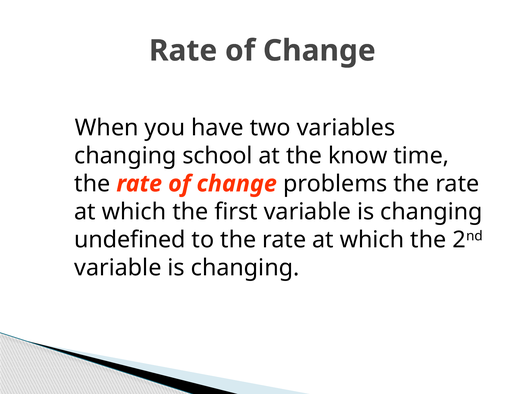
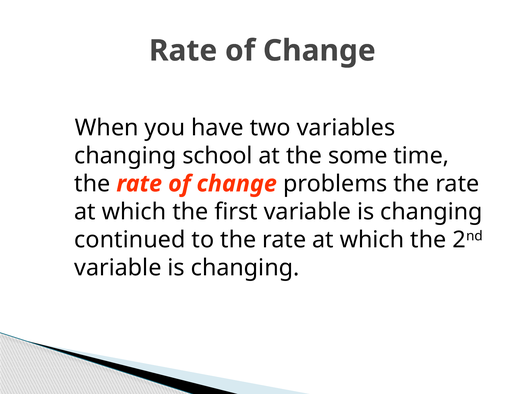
know: know -> some
undefined: undefined -> continued
